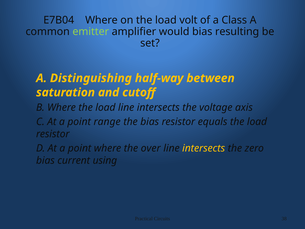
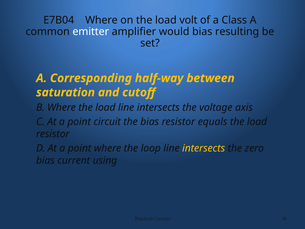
emitter colour: light green -> white
Distinguishing: Distinguishing -> Corresponding
range: range -> circuit
over: over -> loop
